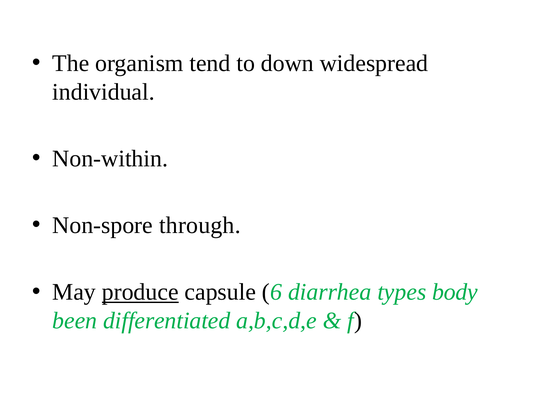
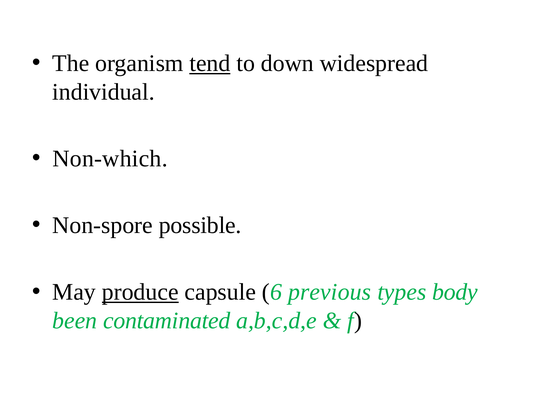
tend underline: none -> present
Non-within: Non-within -> Non-which
through: through -> possible
diarrhea: diarrhea -> previous
differentiated: differentiated -> contaminated
